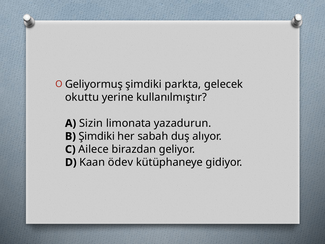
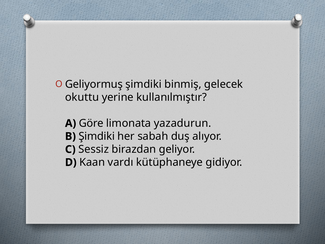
parkta: parkta -> binmiş
Sizin: Sizin -> Göre
Ailece: Ailece -> Sessiz
ödev: ödev -> vardı
